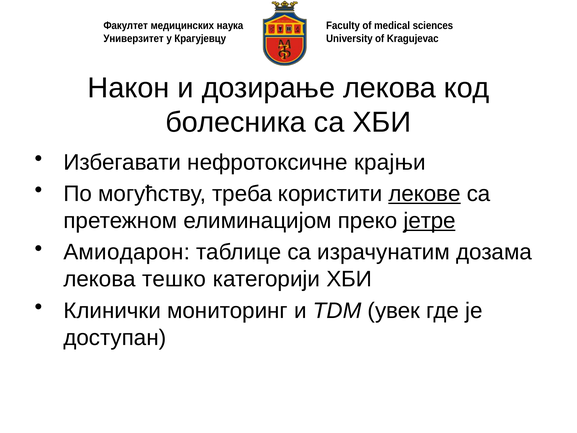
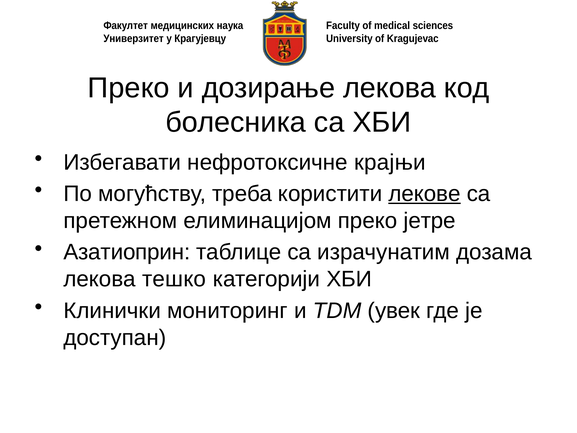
Након at (129, 88): Након -> Преко
јетре underline: present -> none
Амиодарон: Амиодарон -> Азатиоприн
